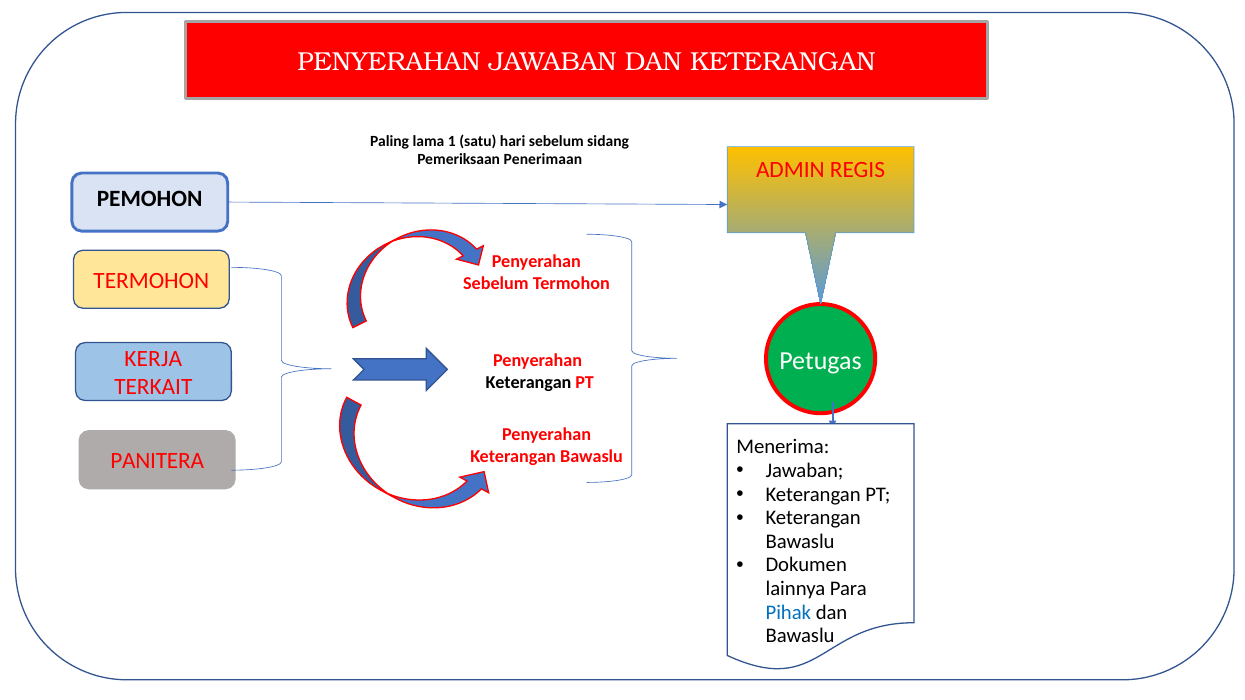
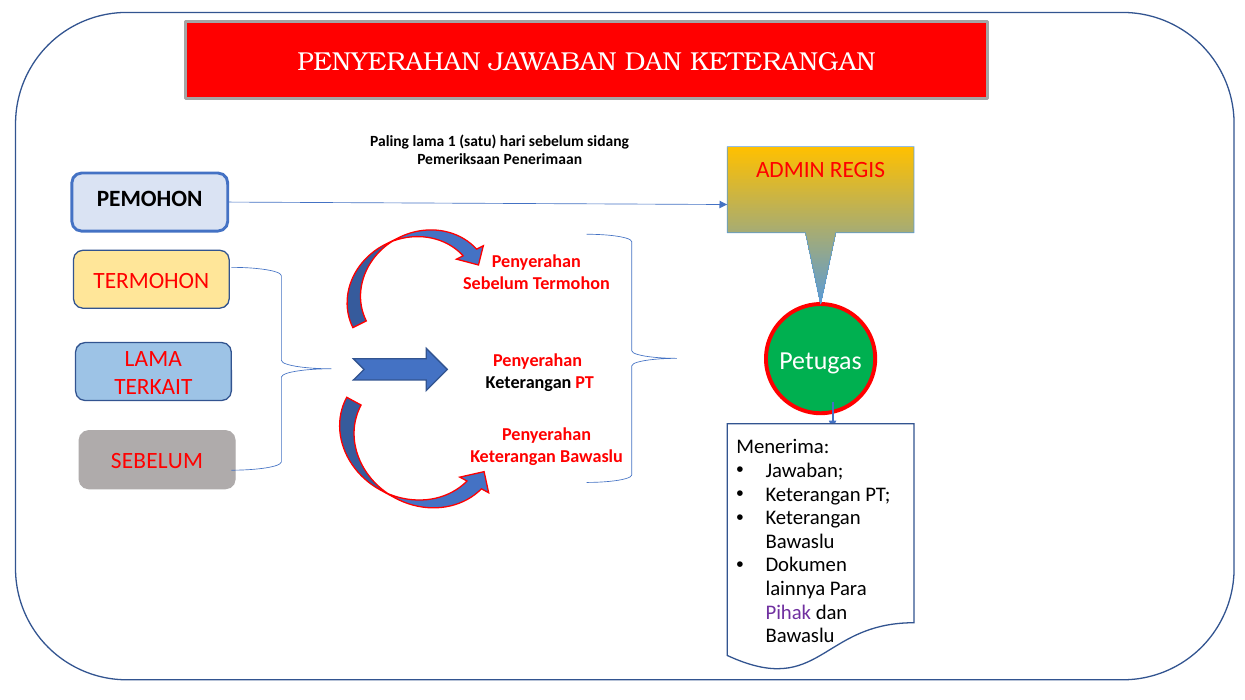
KERJA at (153, 359): KERJA -> LAMA
PANITERA at (157, 461): PANITERA -> SEBELUM
Pihak colour: blue -> purple
